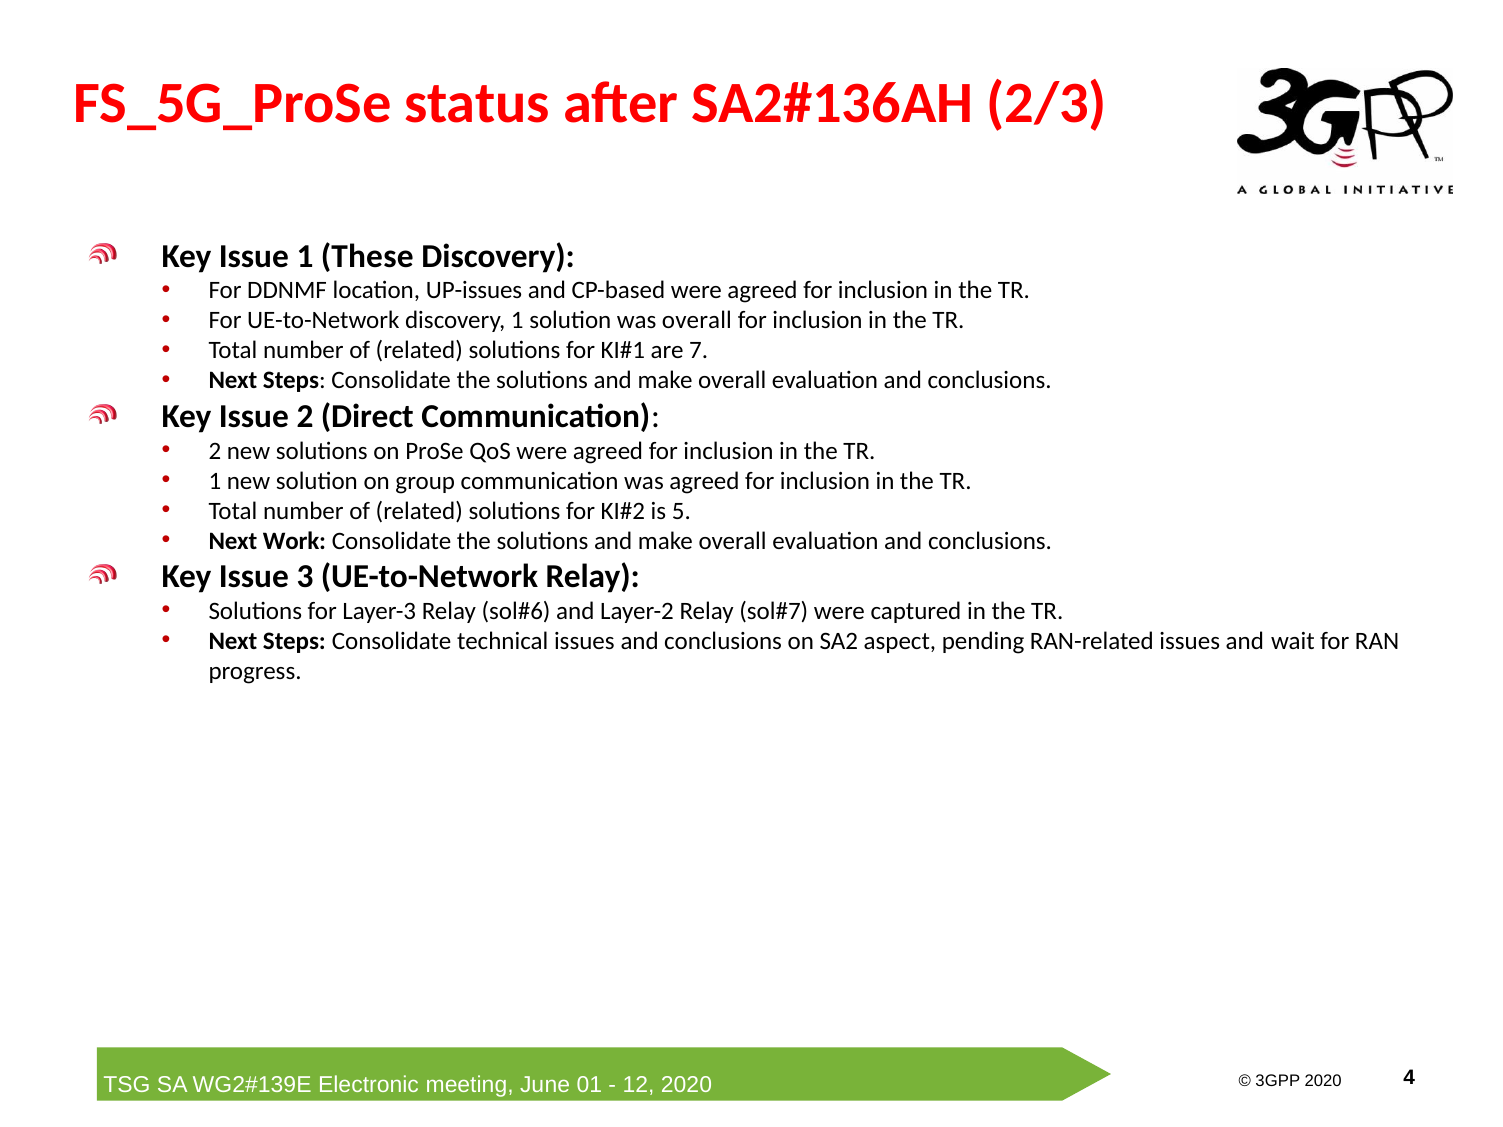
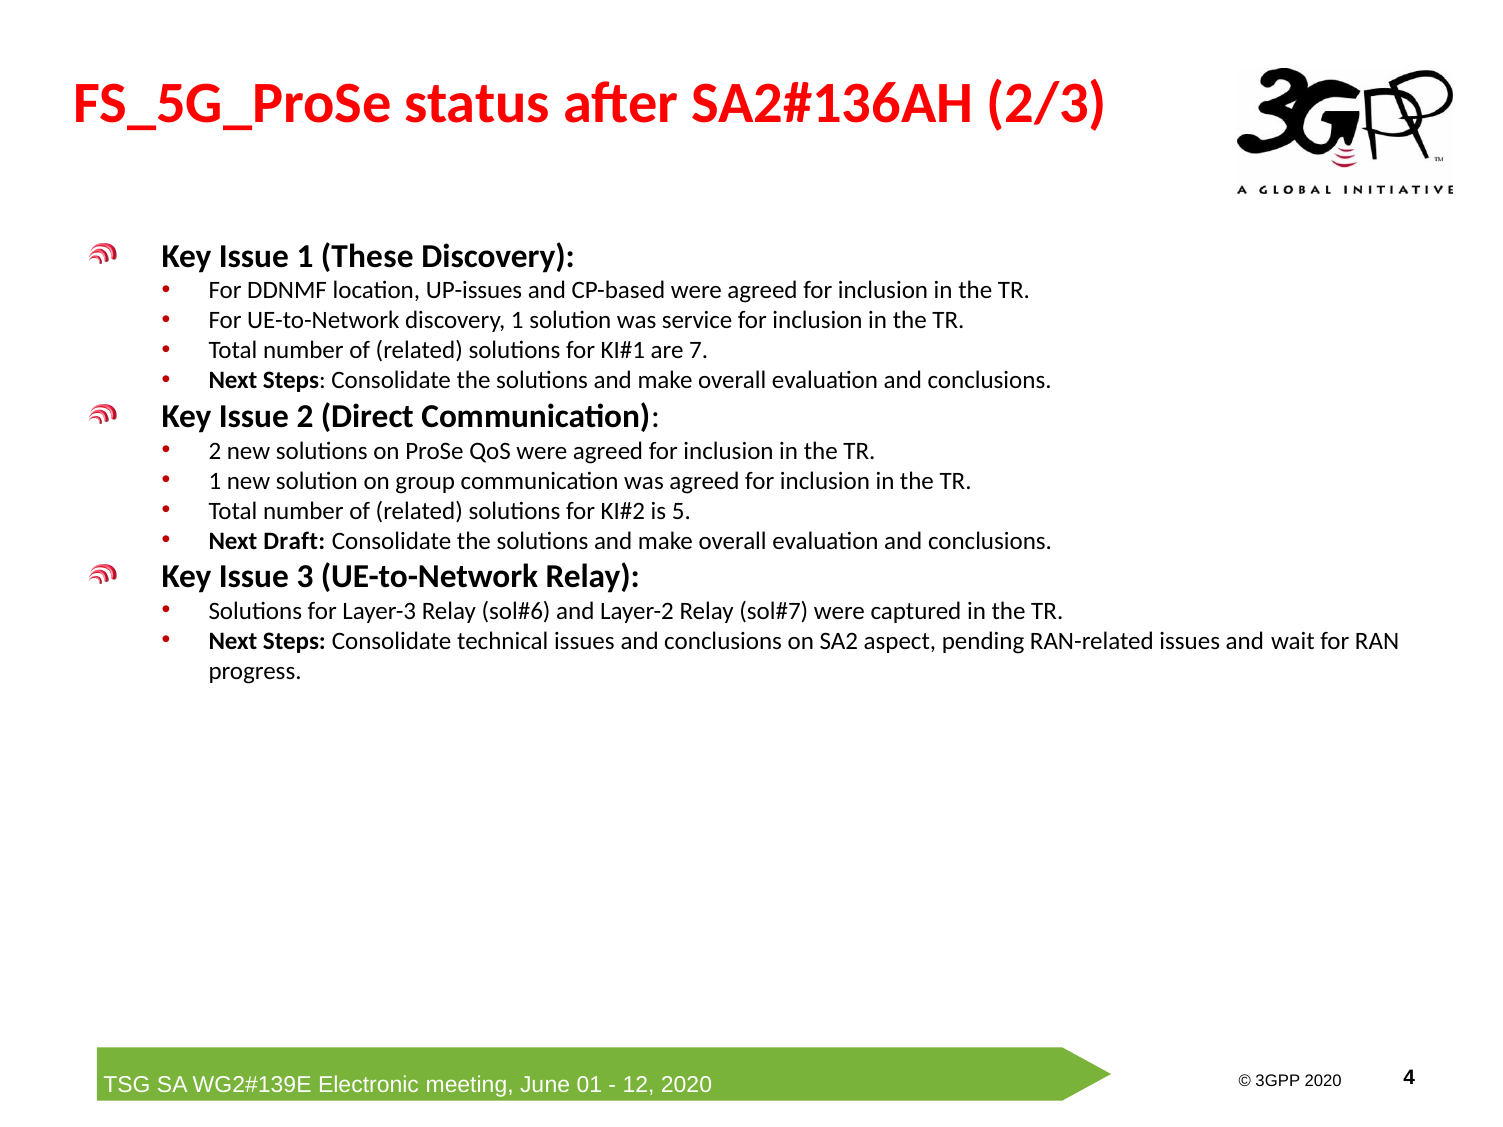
was overall: overall -> service
Work: Work -> Draft
